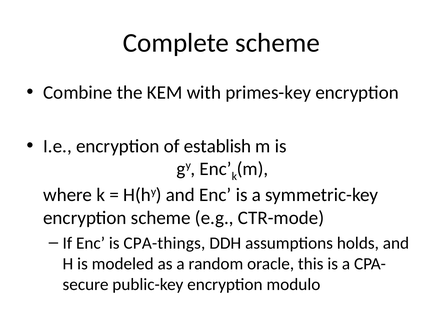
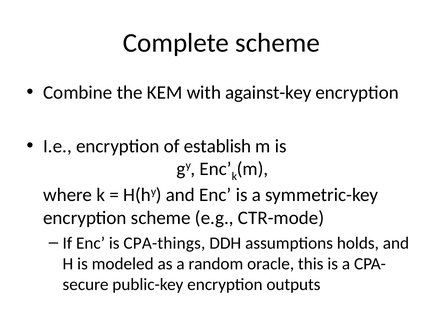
primes-key: primes-key -> against-key
modulo: modulo -> outputs
